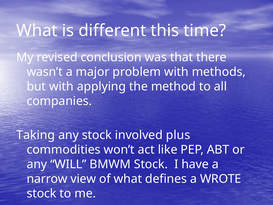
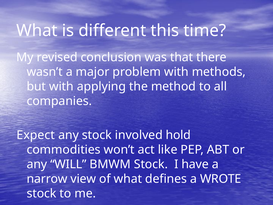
Taking: Taking -> Expect
plus: plus -> hold
